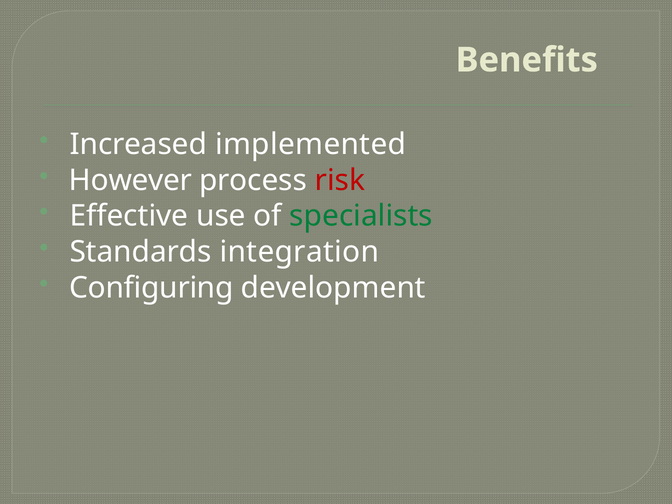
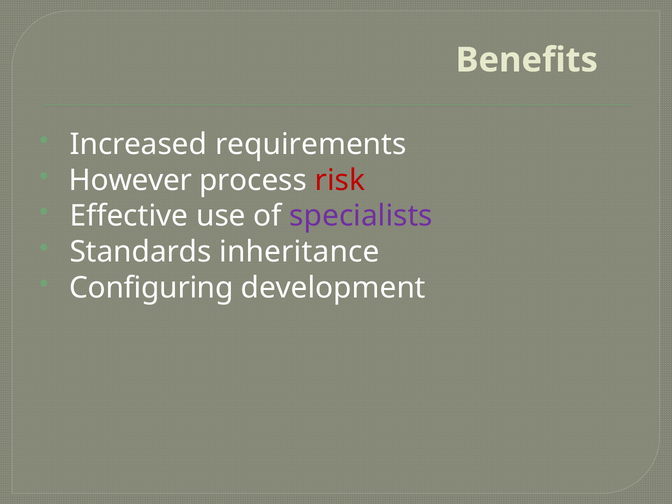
implemented: implemented -> requirements
specialists colour: green -> purple
integration: integration -> inheritance
